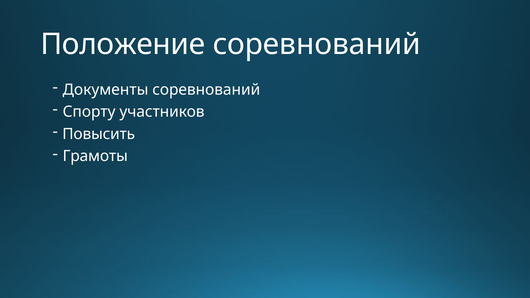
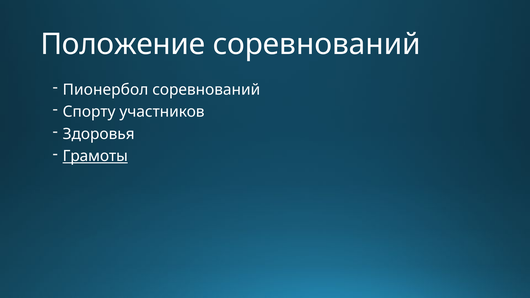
Документы: Документы -> Пионербол
Повысить: Повысить -> Здоровья
Грамоты underline: none -> present
